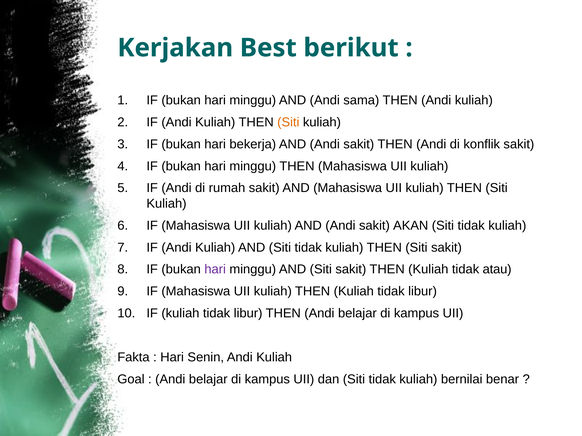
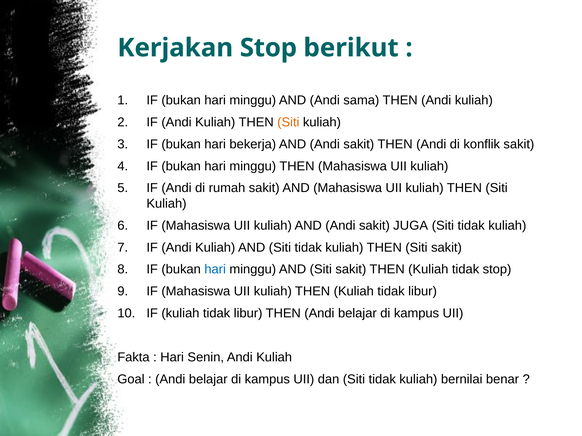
Kerjakan Best: Best -> Stop
AKAN: AKAN -> JUGA
hari at (215, 270) colour: purple -> blue
tidak atau: atau -> stop
